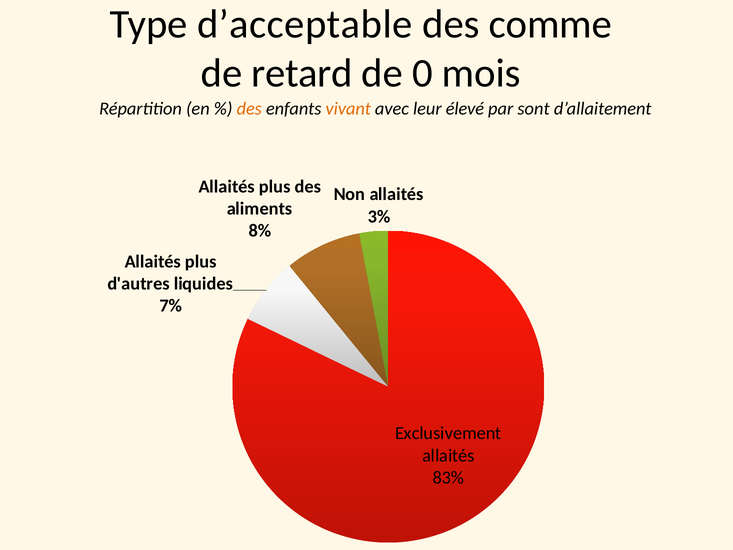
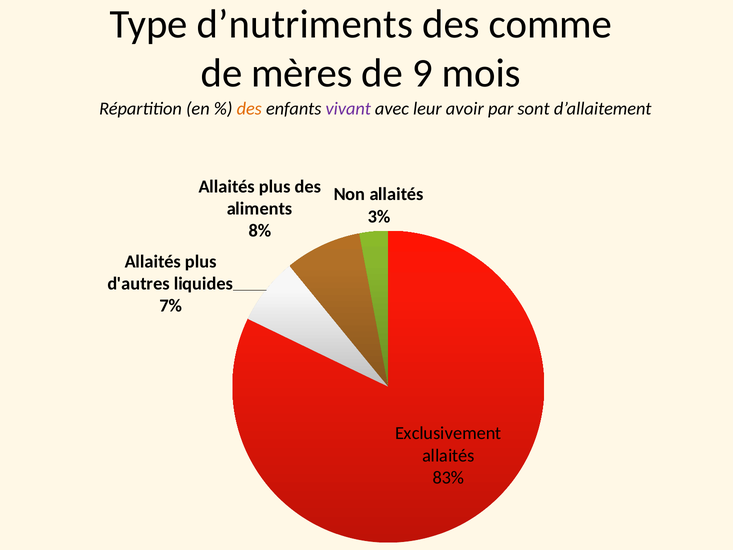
d’acceptable: d’acceptable -> d’nutriments
retard: retard -> mères
0: 0 -> 9
vivant colour: orange -> purple
élevé: élevé -> avoir
